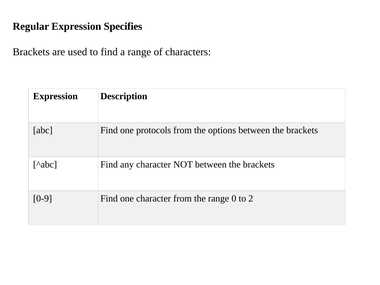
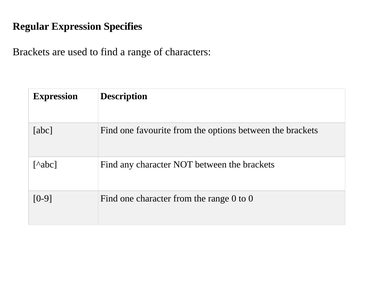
protocols: protocols -> favourite
to 2: 2 -> 0
